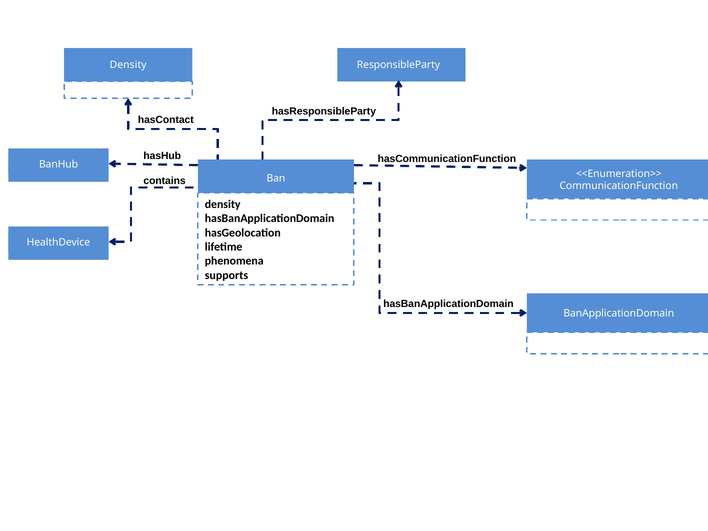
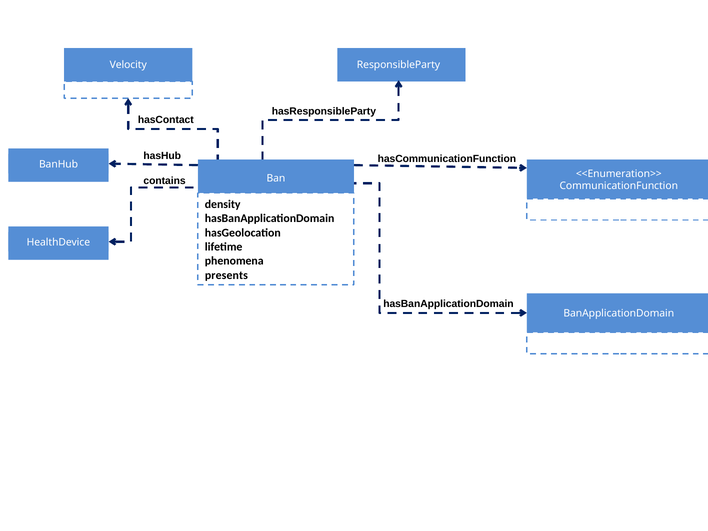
Density at (128, 65): Density -> Velocity
supports: supports -> presents
